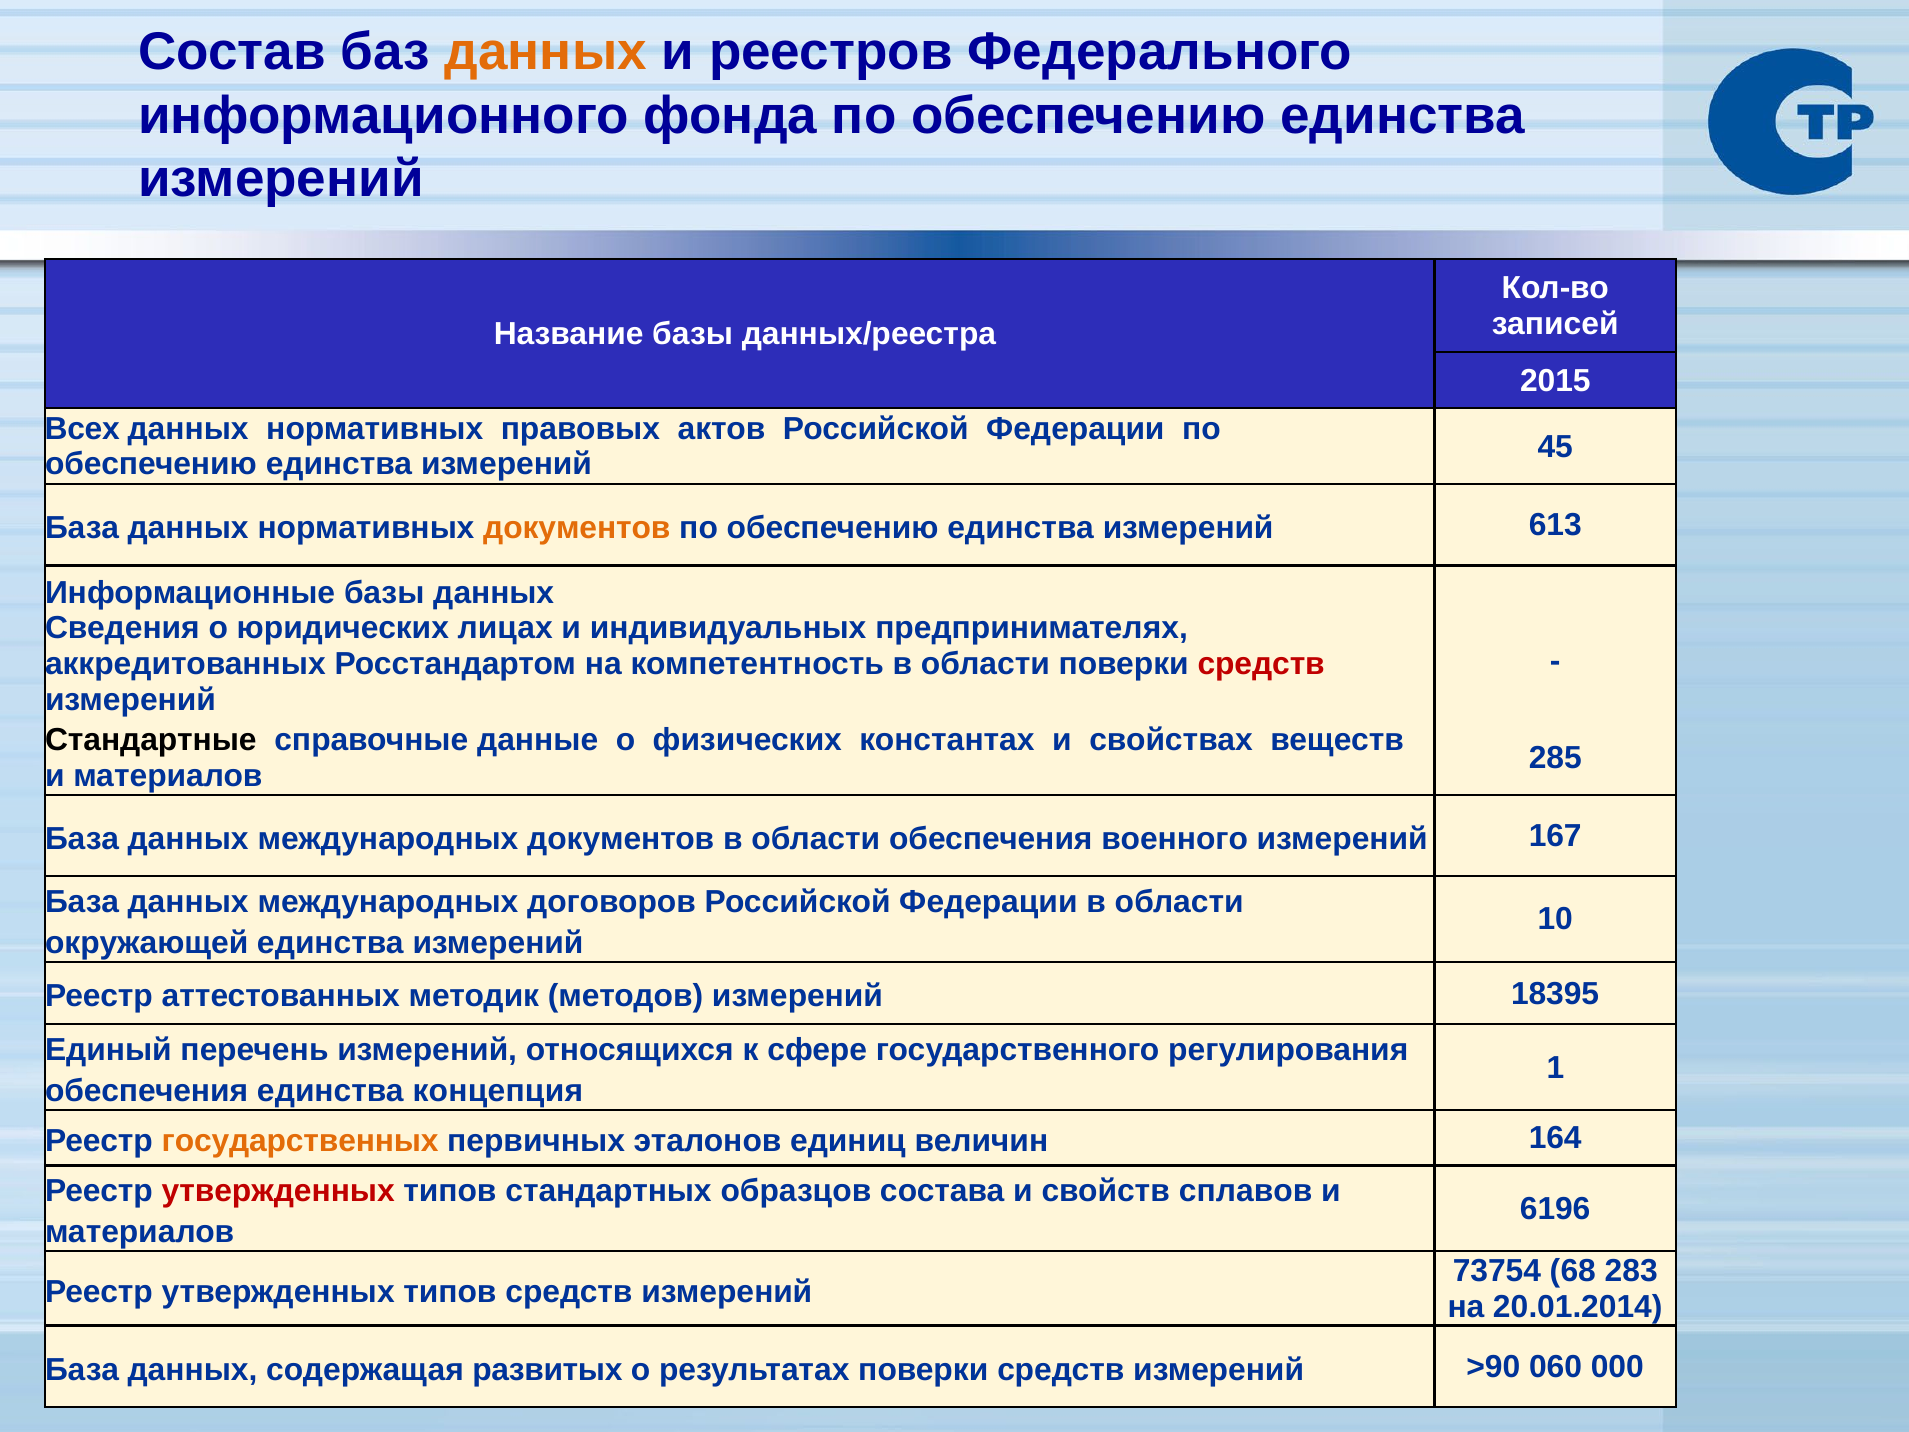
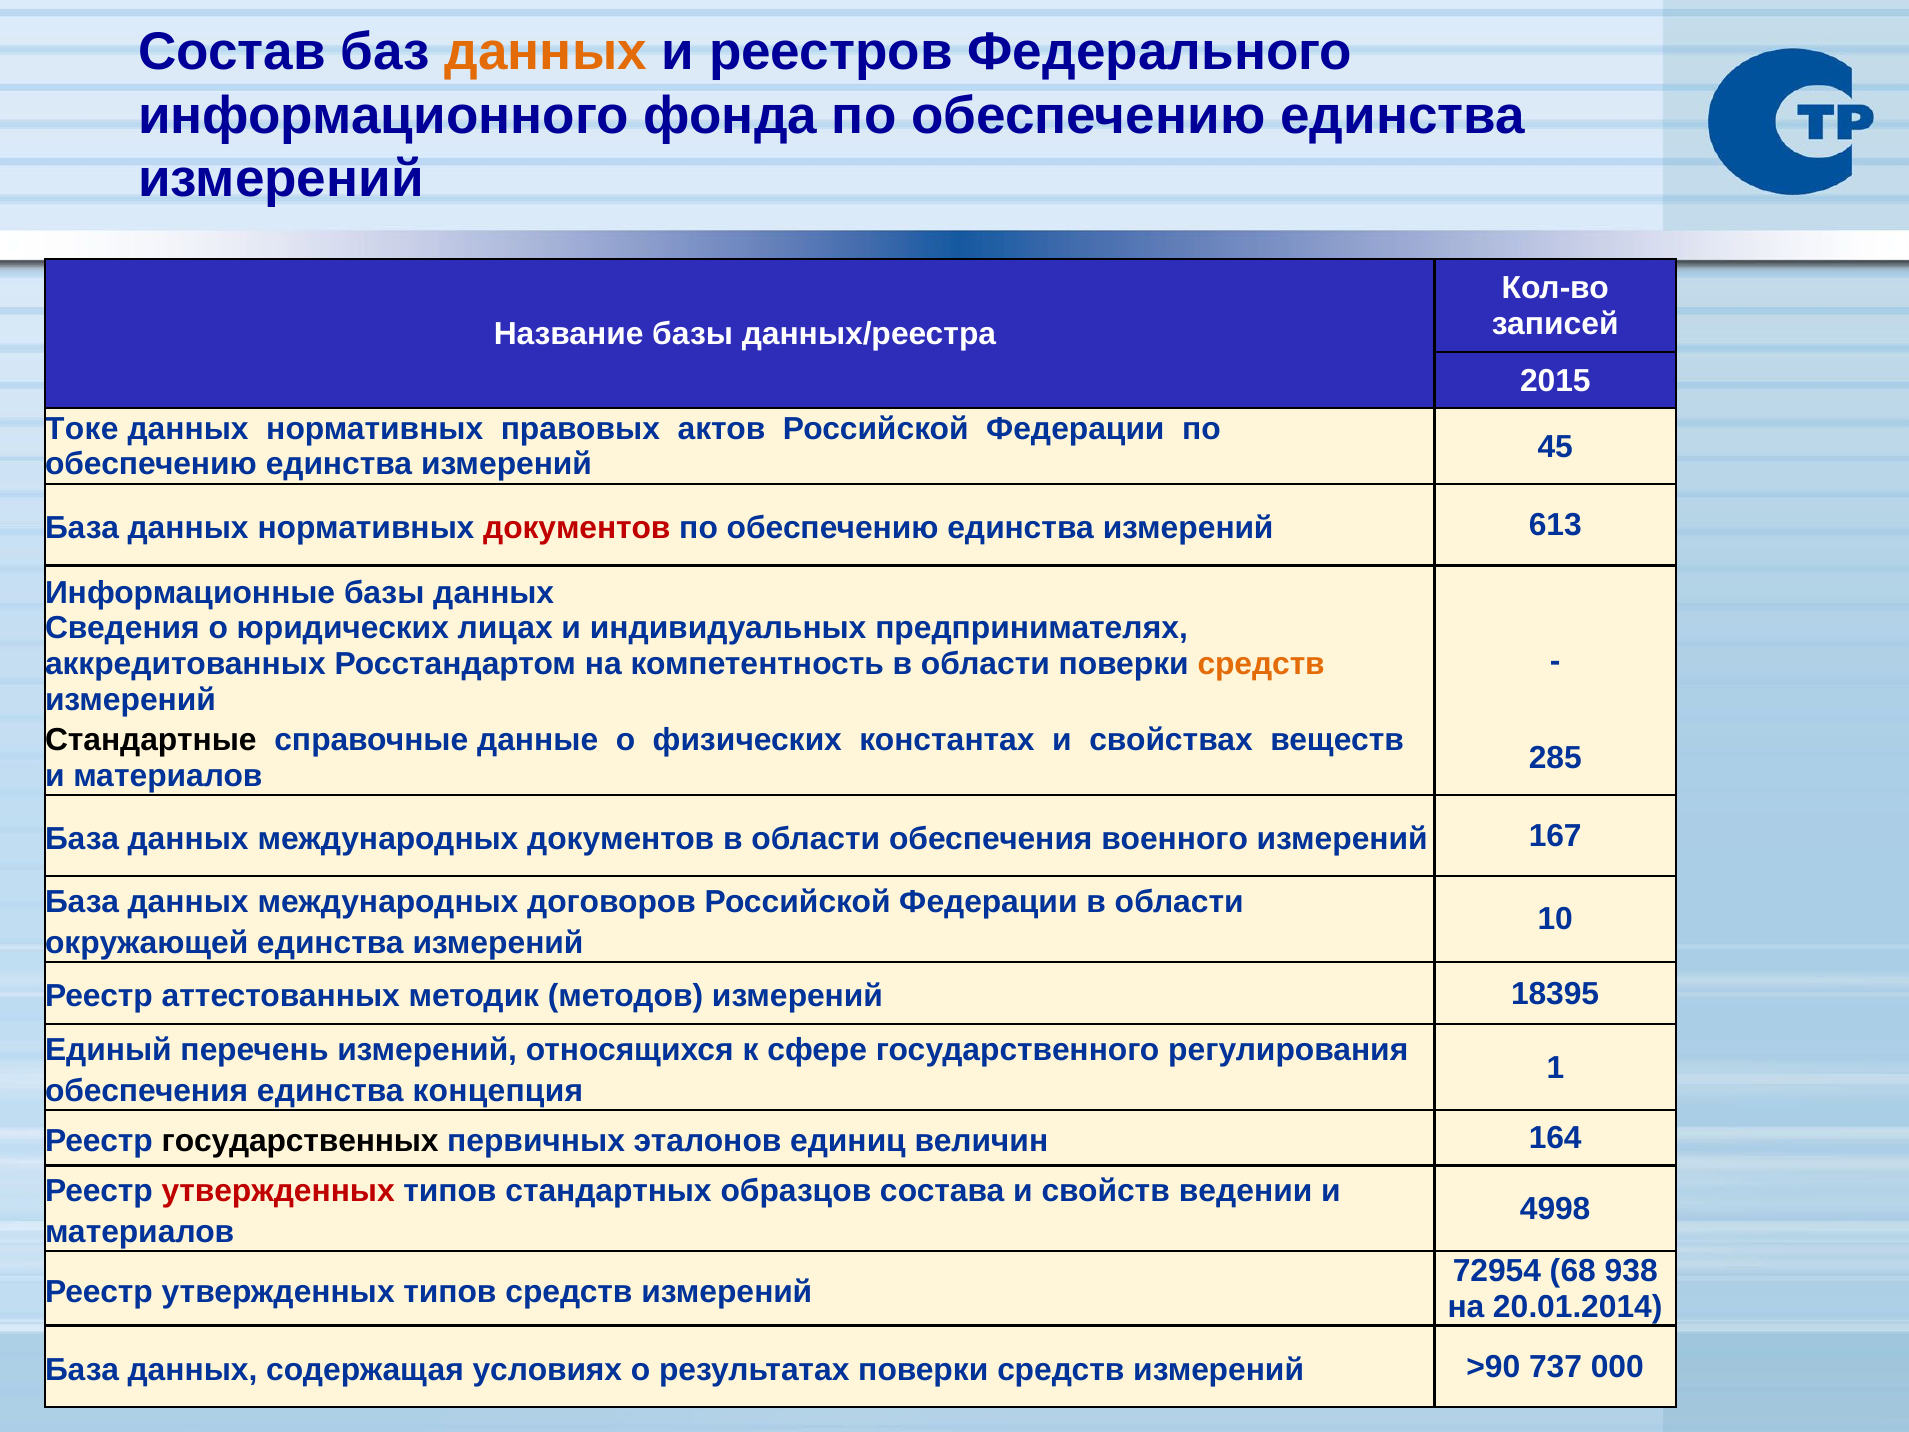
Всех: Всех -> Токе
документов at (577, 528) colour: orange -> red
средств at (1261, 664) colour: red -> orange
государственных colour: orange -> black
сплавов: сплавов -> ведении
6196: 6196 -> 4998
73754: 73754 -> 72954
283: 283 -> 938
развитых: развитых -> условиях
060: 060 -> 737
